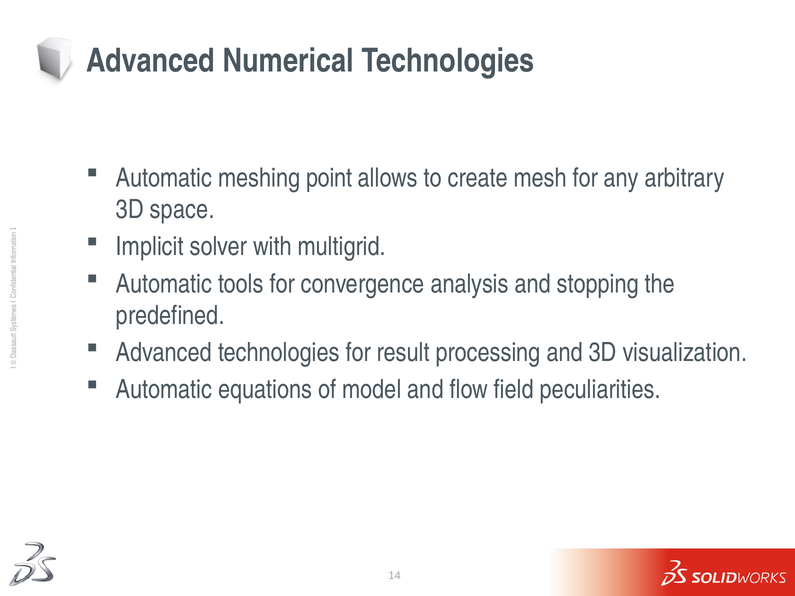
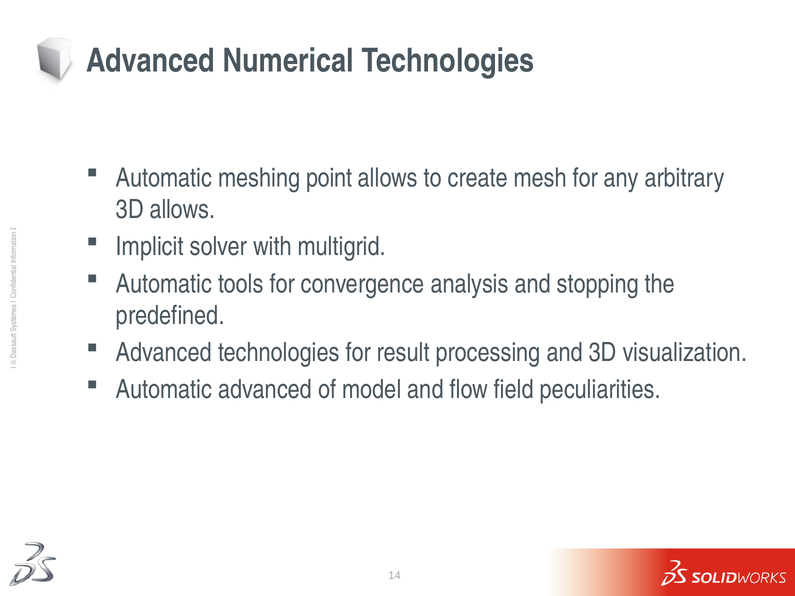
3D space: space -> allows
Automatic equations: equations -> advanced
